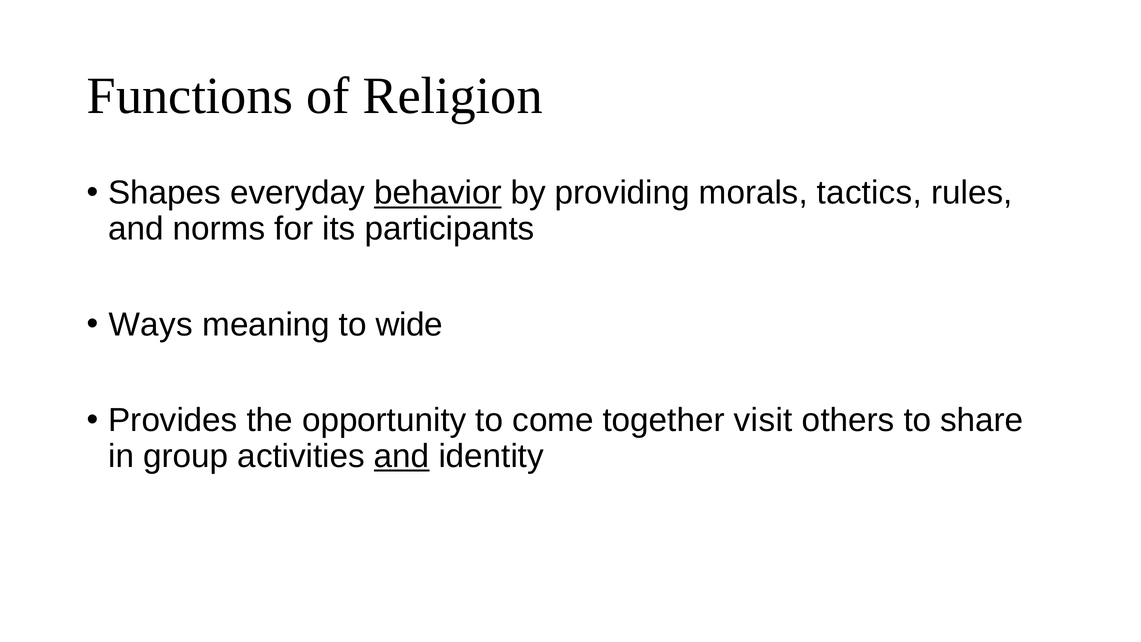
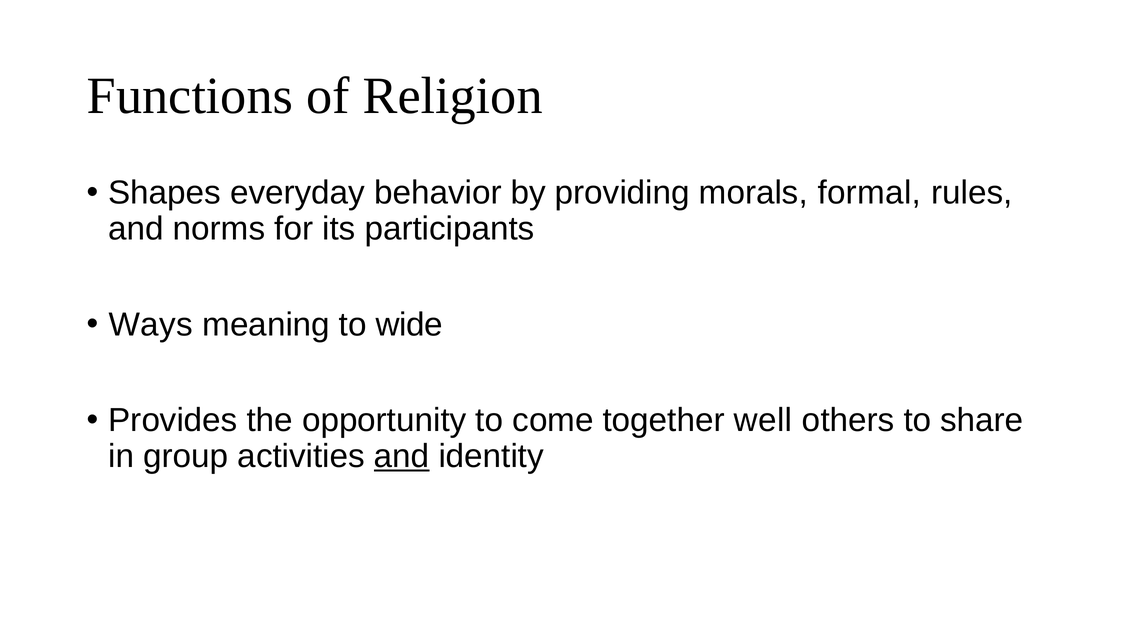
behavior underline: present -> none
tactics: tactics -> formal
visit: visit -> well
